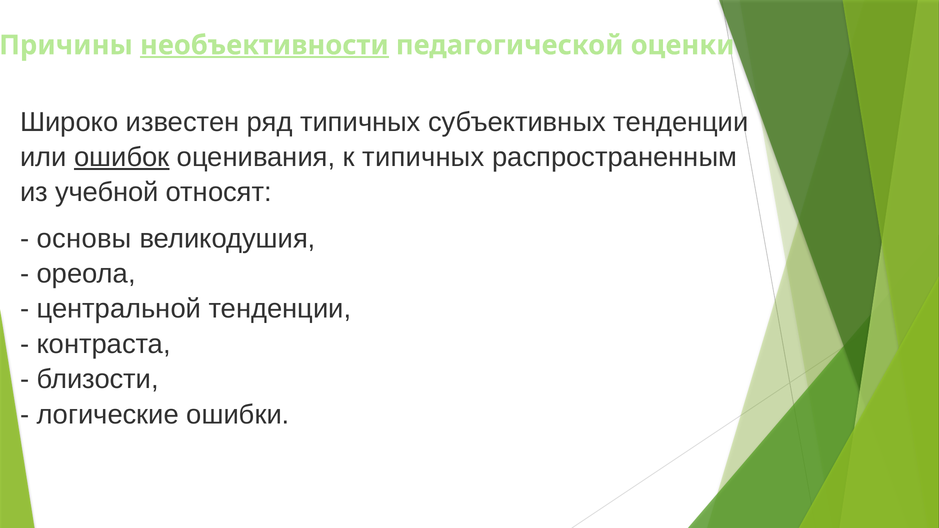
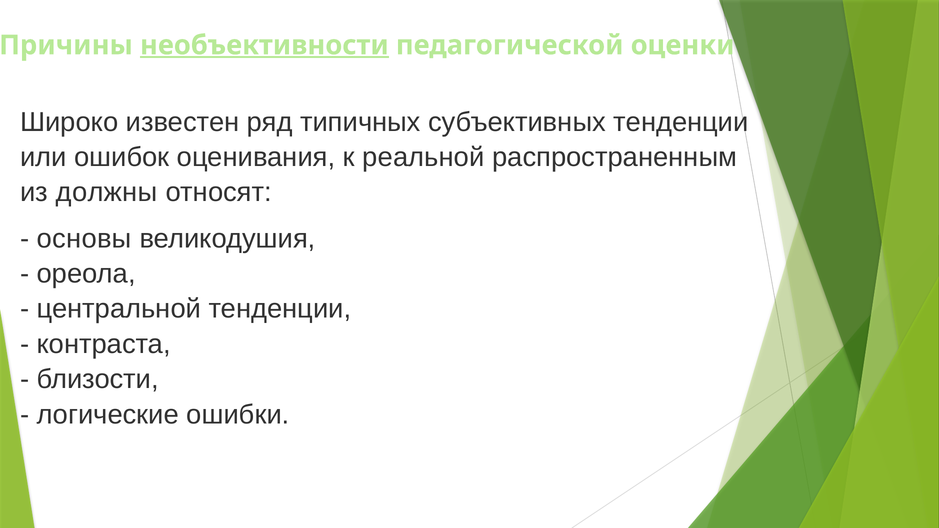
ошибок underline: present -> none
к типичных: типичных -> реальной
учебной: учебной -> должны
